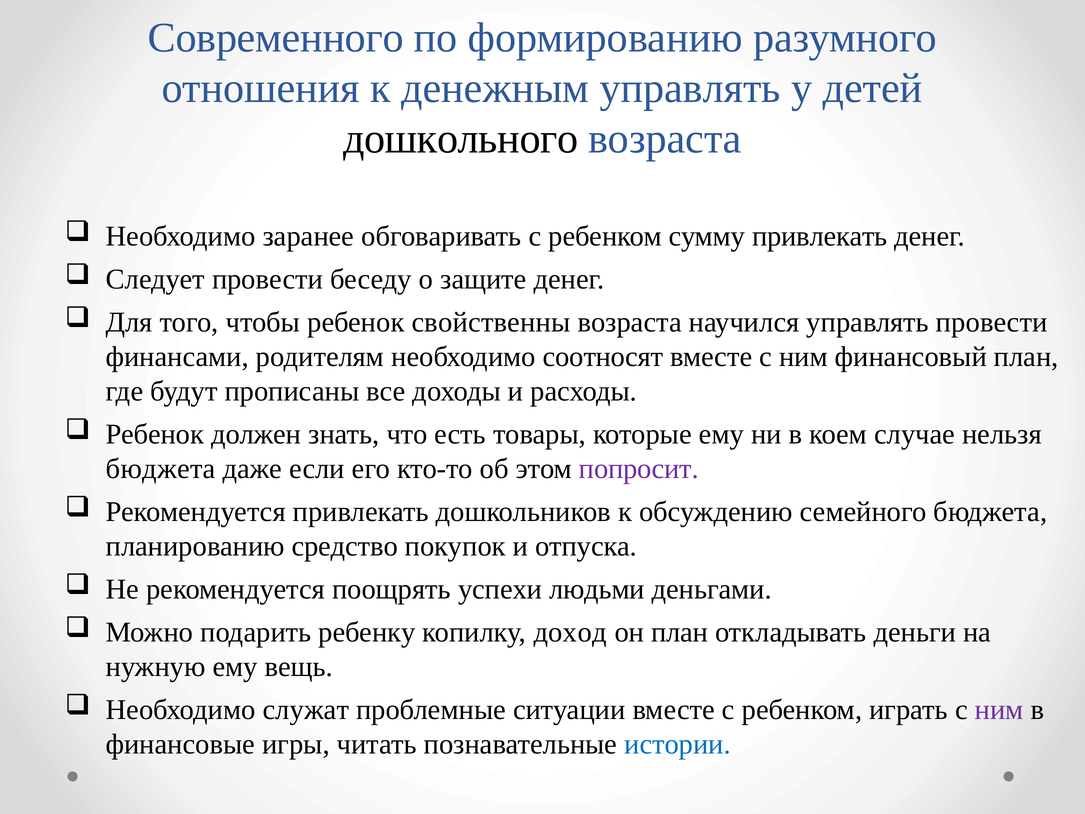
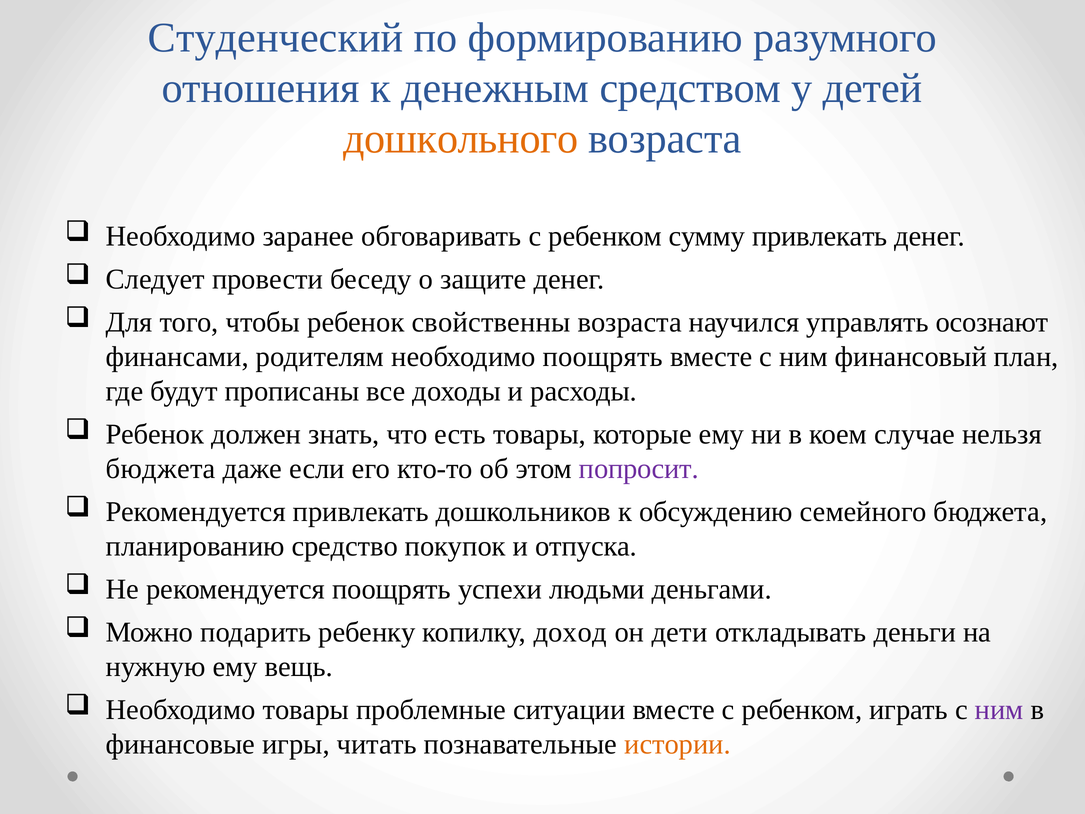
Современного: Современного -> Студенческий
денежным управлять: управлять -> средством
дошкольного colour: black -> orange
управлять провести: провести -> осознают
необходимо соотносят: соотносят -> поощрять
он план: план -> дети
Необходимо служат: служат -> товары
истории colour: blue -> orange
